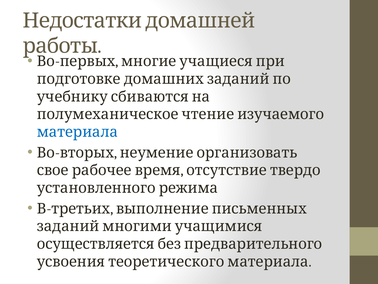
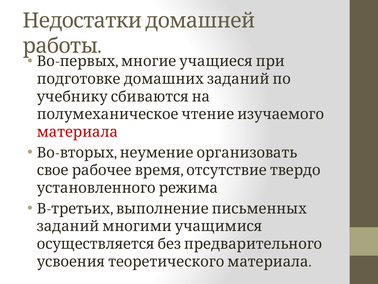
материала colour: blue -> red
